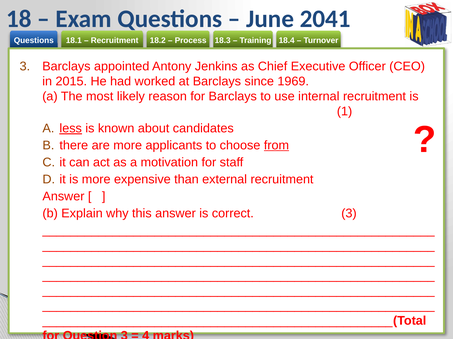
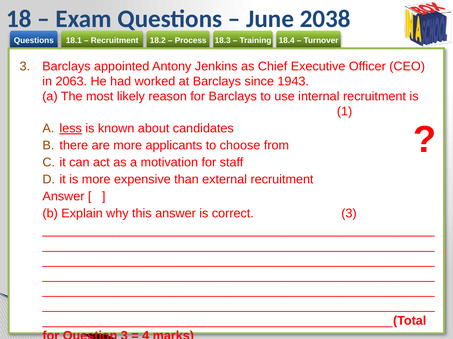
2041: 2041 -> 2038
2015: 2015 -> 2063
1969: 1969 -> 1943
from underline: present -> none
